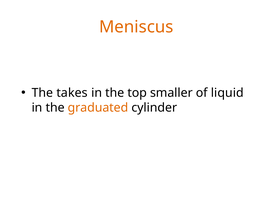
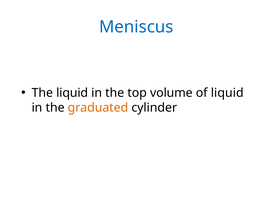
Meniscus colour: orange -> blue
The takes: takes -> liquid
smaller: smaller -> volume
